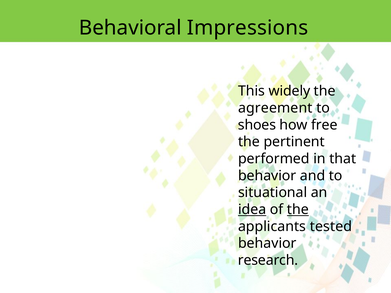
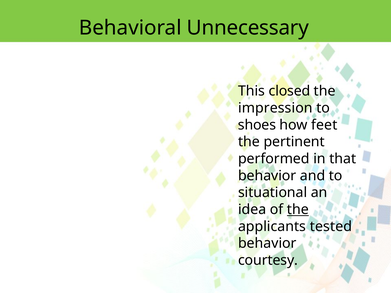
Impressions: Impressions -> Unnecessary
widely: widely -> closed
agreement: agreement -> impression
free: free -> feet
idea underline: present -> none
research: research -> courtesy
